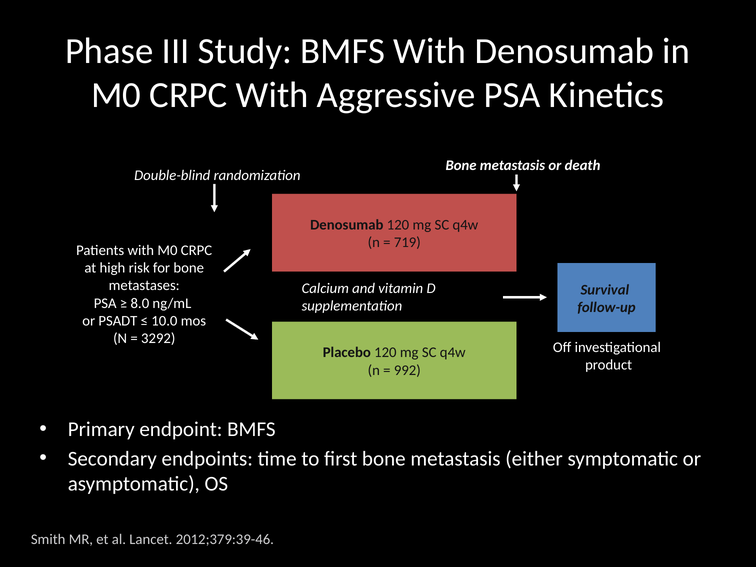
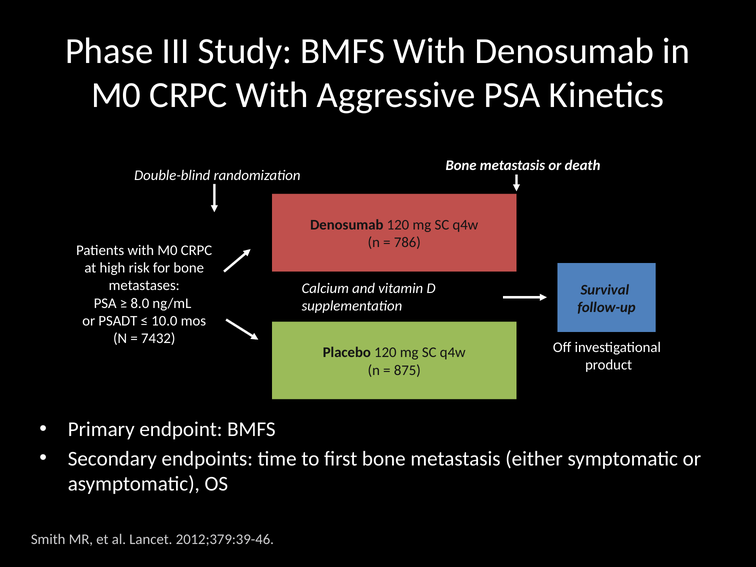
719: 719 -> 786
3292: 3292 -> 7432
992: 992 -> 875
